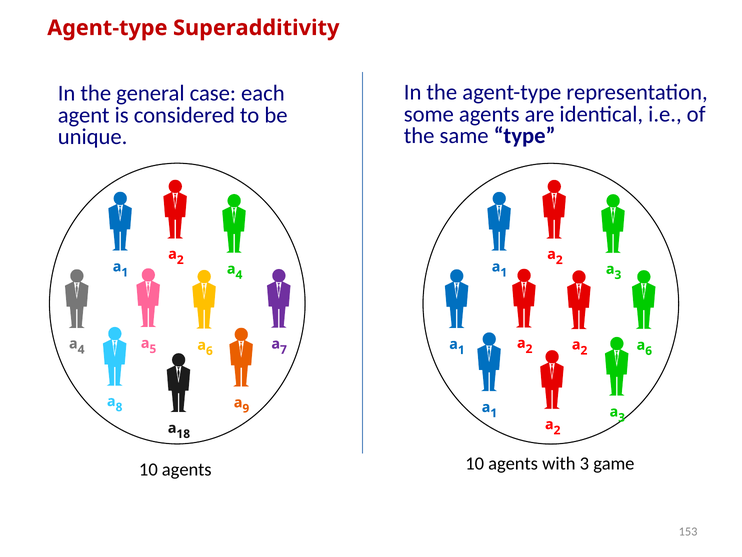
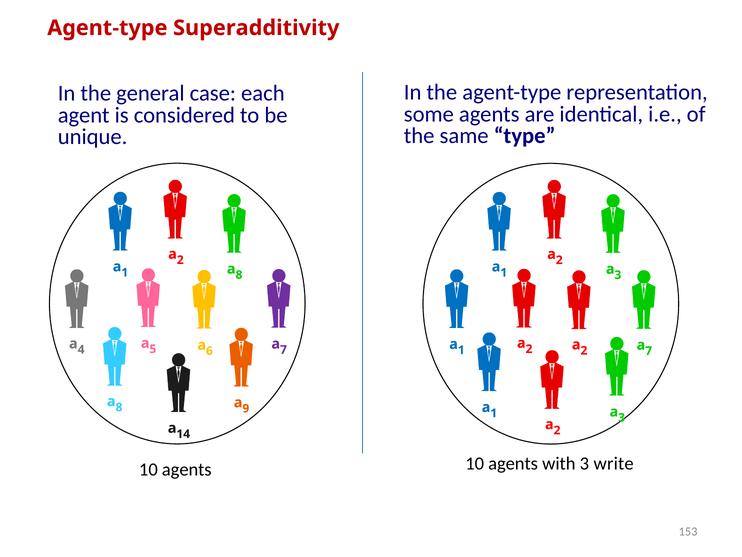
4 at (239, 275): 4 -> 8
6 at (649, 351): 6 -> 7
18: 18 -> 14
game: game -> write
